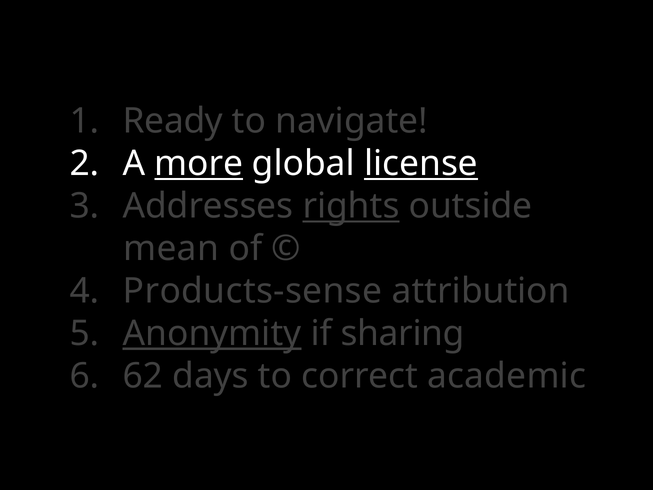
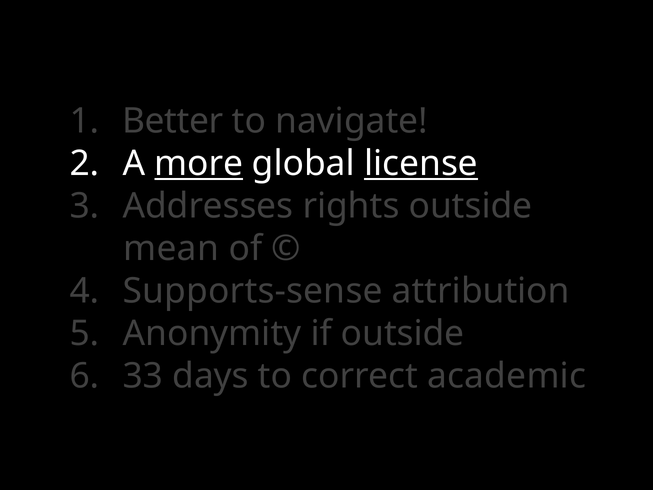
Ready: Ready -> Better
rights underline: present -> none
Products-sense: Products-sense -> Supports-sense
Anonymity underline: present -> none
if sharing: sharing -> outside
62: 62 -> 33
